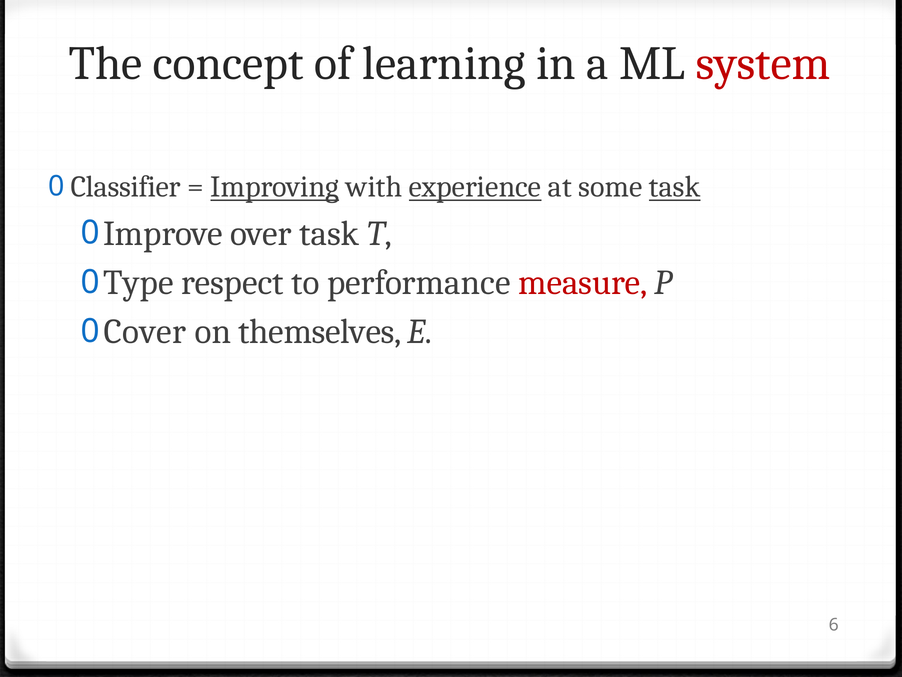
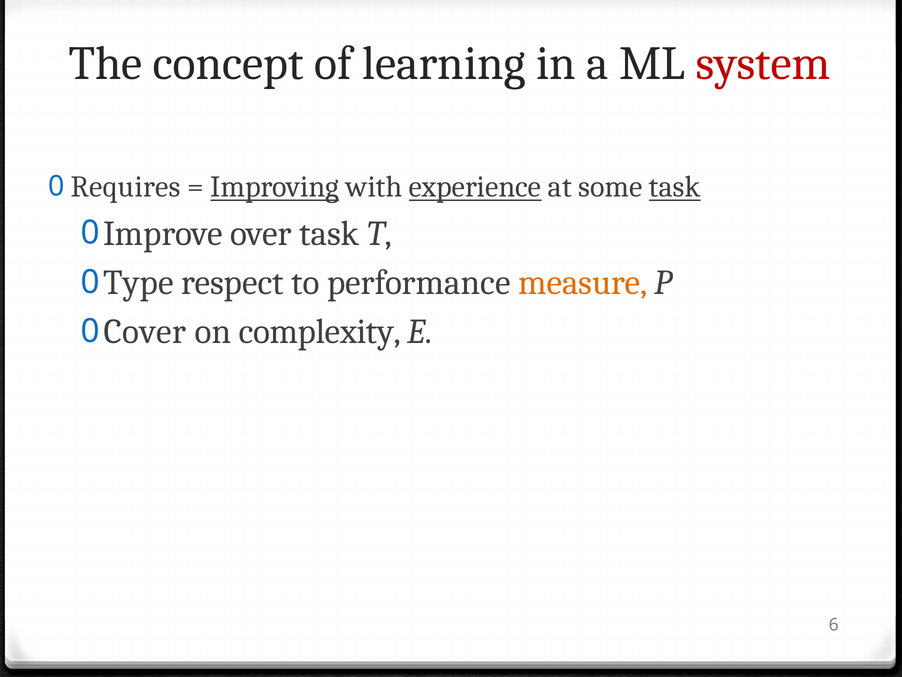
Classifier: Classifier -> Requires
measure colour: red -> orange
themselves: themselves -> complexity
